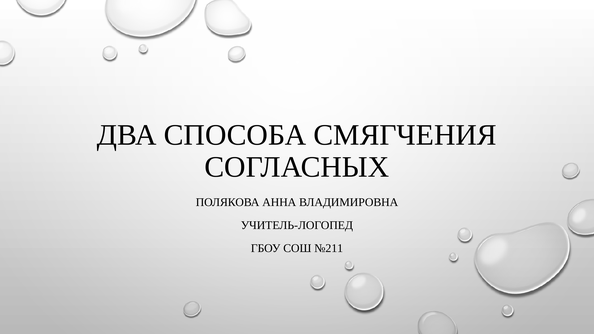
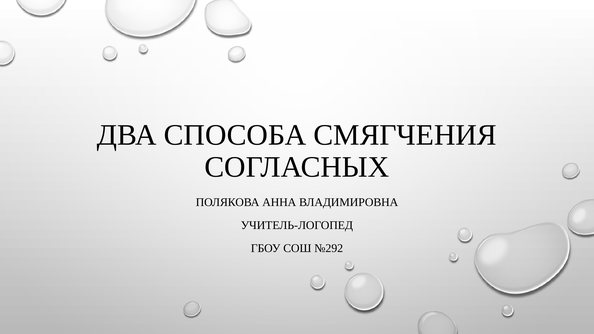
№211: №211 -> №292
